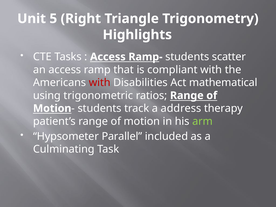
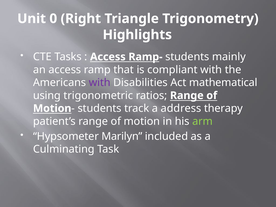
5: 5 -> 0
scatter: scatter -> mainly
with at (100, 83) colour: red -> purple
Parallel: Parallel -> Marilyn
